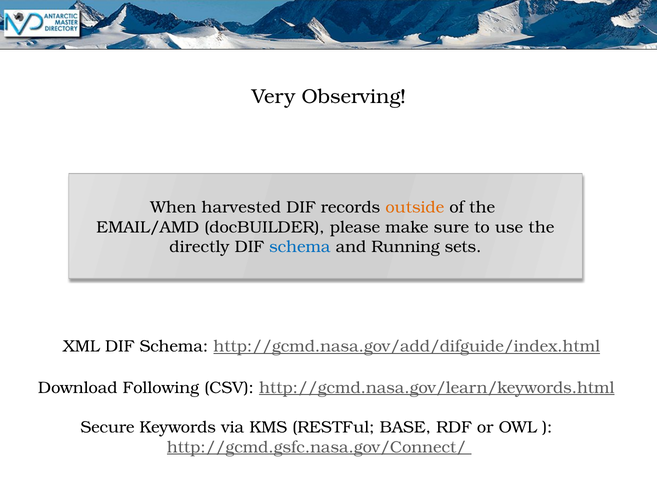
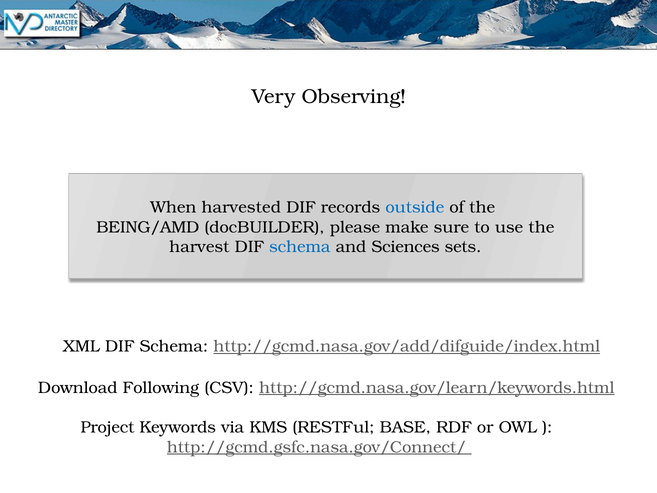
outside colour: orange -> blue
EMAIL/AMD: EMAIL/AMD -> BEING/AMD
directly: directly -> harvest
Running: Running -> Sciences
Secure: Secure -> Project
